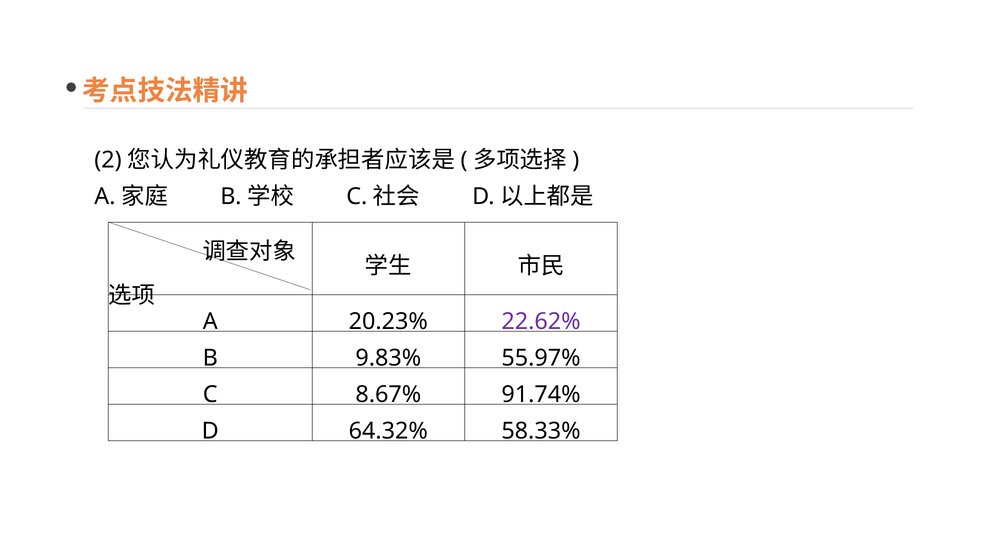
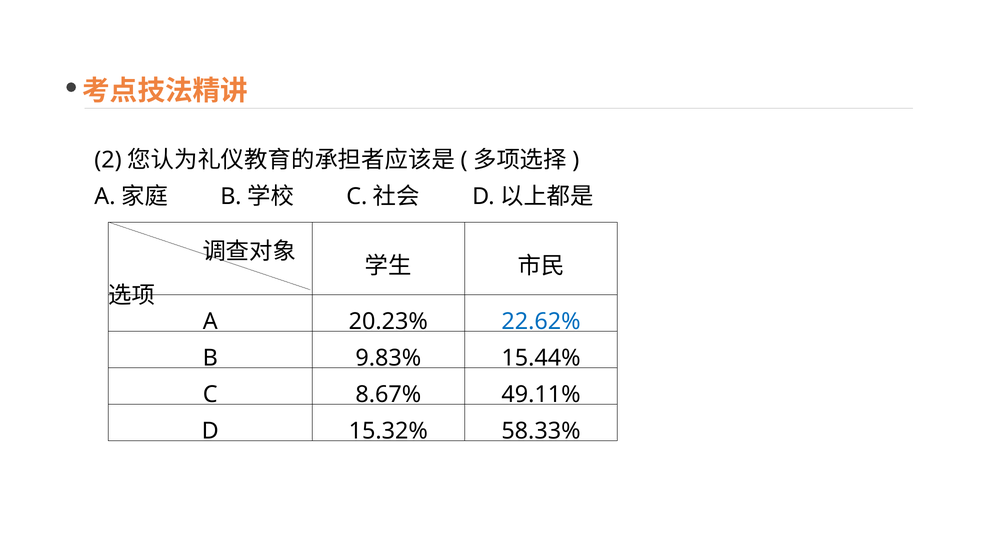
22.62% colour: purple -> blue
55.97%: 55.97% -> 15.44%
91.74%: 91.74% -> 49.11%
64.32%: 64.32% -> 15.32%
